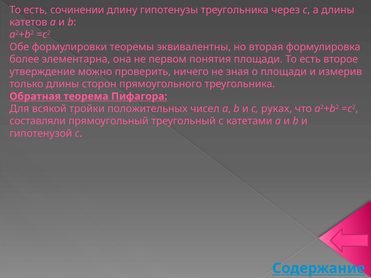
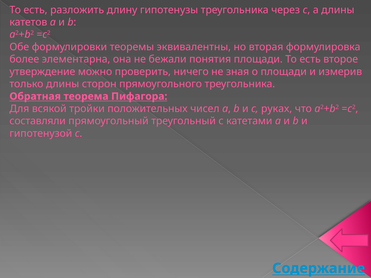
сочинении: сочинении -> разложить
первом: первом -> бежали
